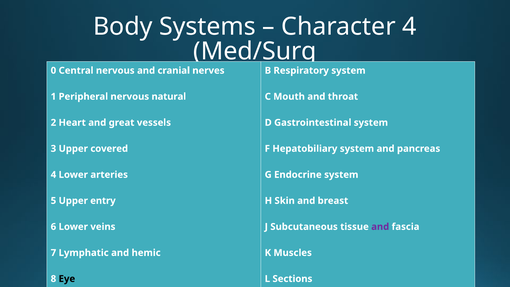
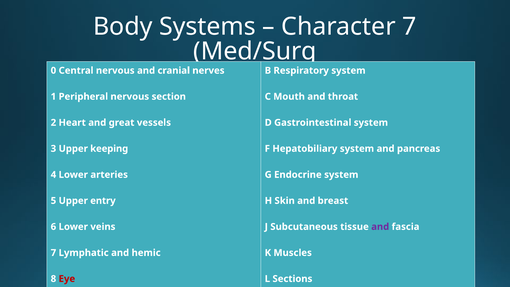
Character 4: 4 -> 7
natural: natural -> section
covered: covered -> keeping
Eye colour: black -> red
